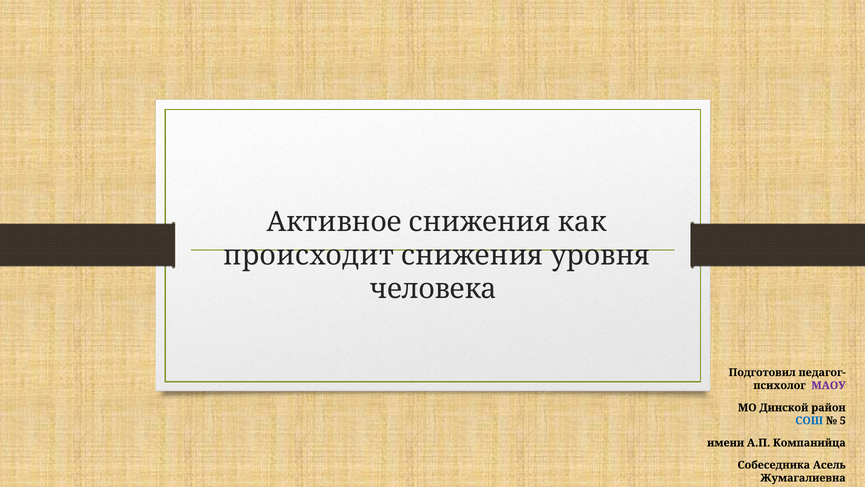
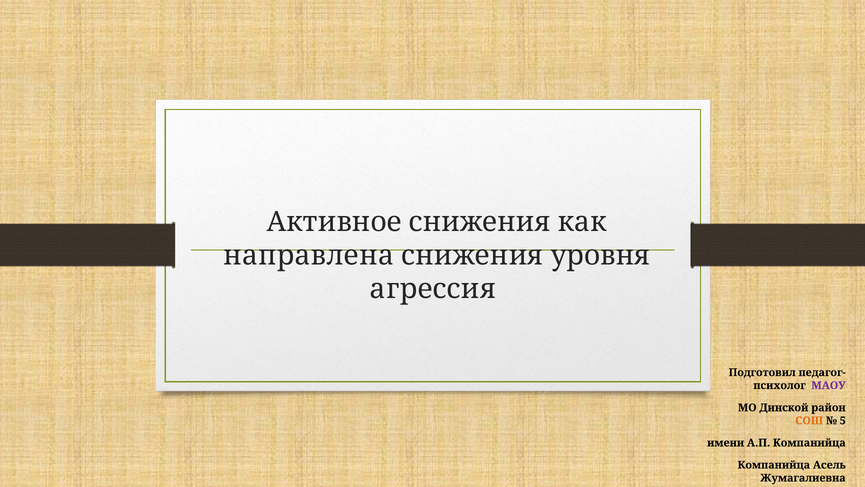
происходит: происходит -> направлена
человека: человека -> агрессия
СОШ colour: blue -> orange
Собеседника at (774, 465): Собеседника -> Компанийца
